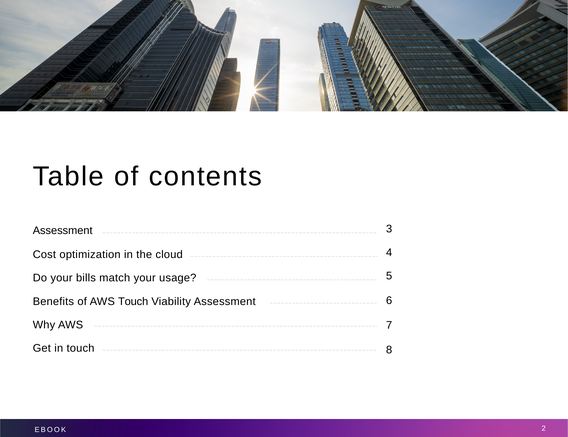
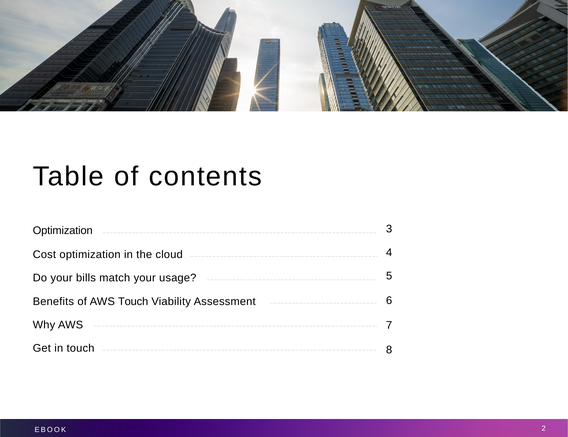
Assessment at (63, 231): Assessment -> Optimization
